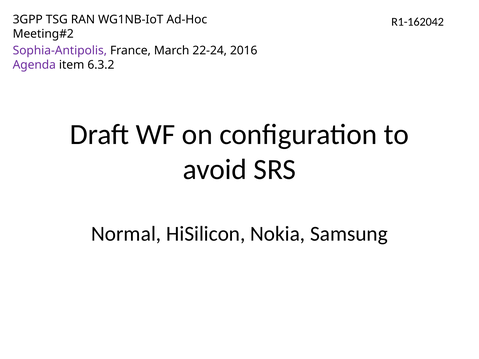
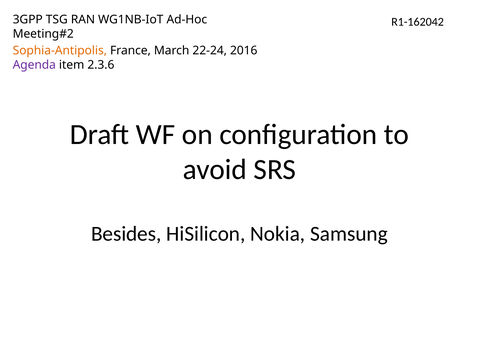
Sophia-Antipolis colour: purple -> orange
6.3.2: 6.3.2 -> 2.3.6
Normal: Normal -> Besides
